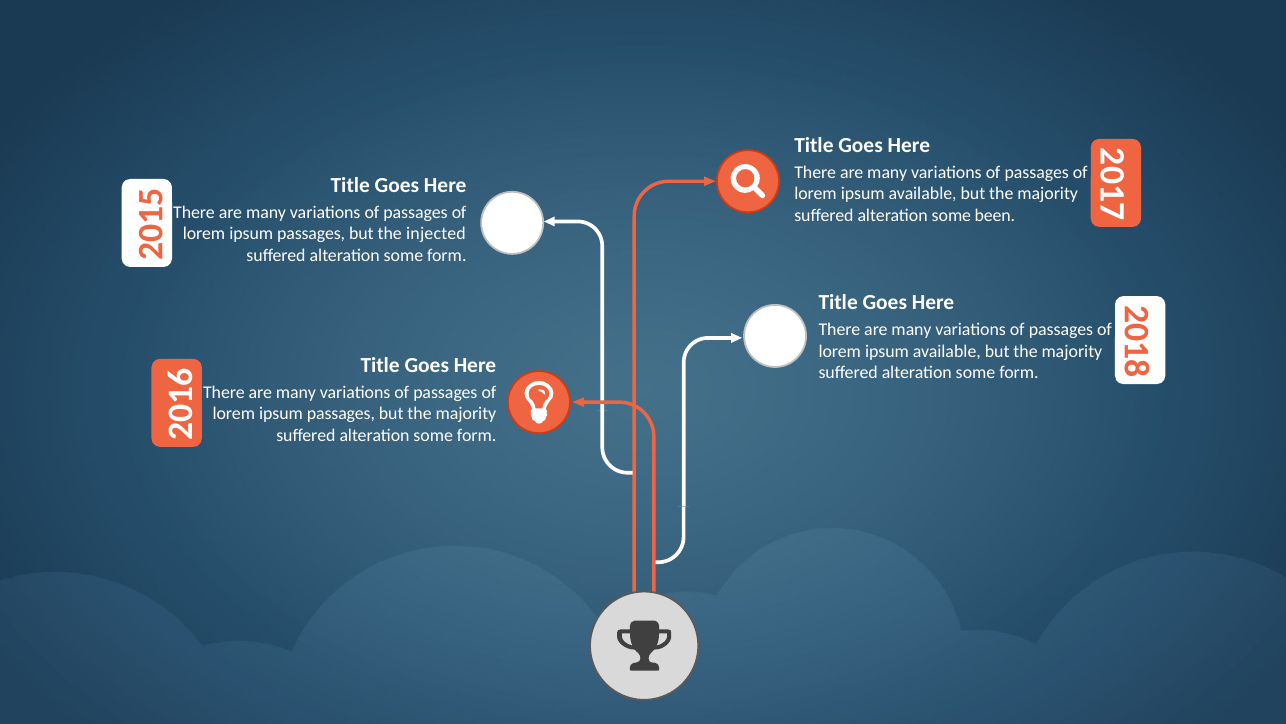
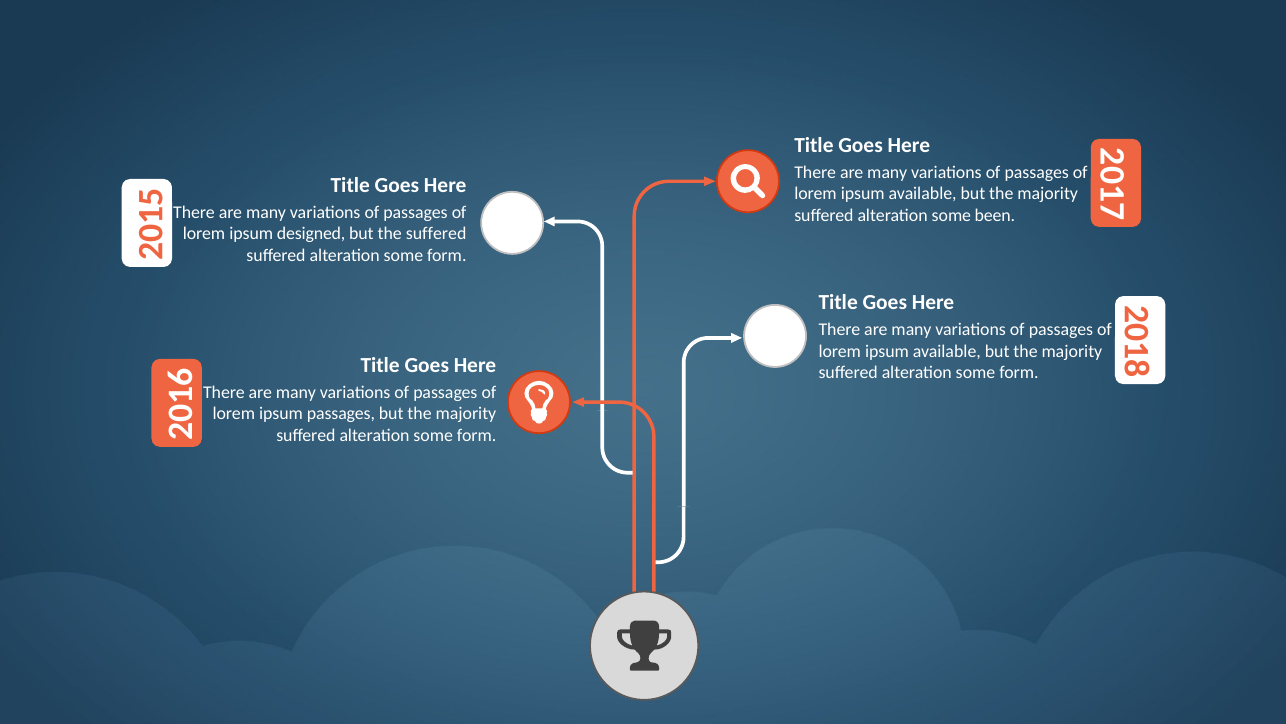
passages at (311, 234): passages -> designed
the injected: injected -> suffered
